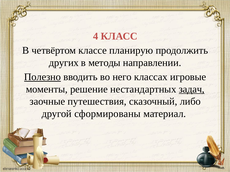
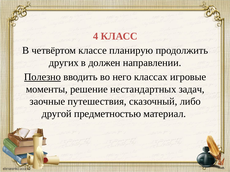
методы: методы -> должен
задач underline: present -> none
сформированы: сформированы -> предметностью
